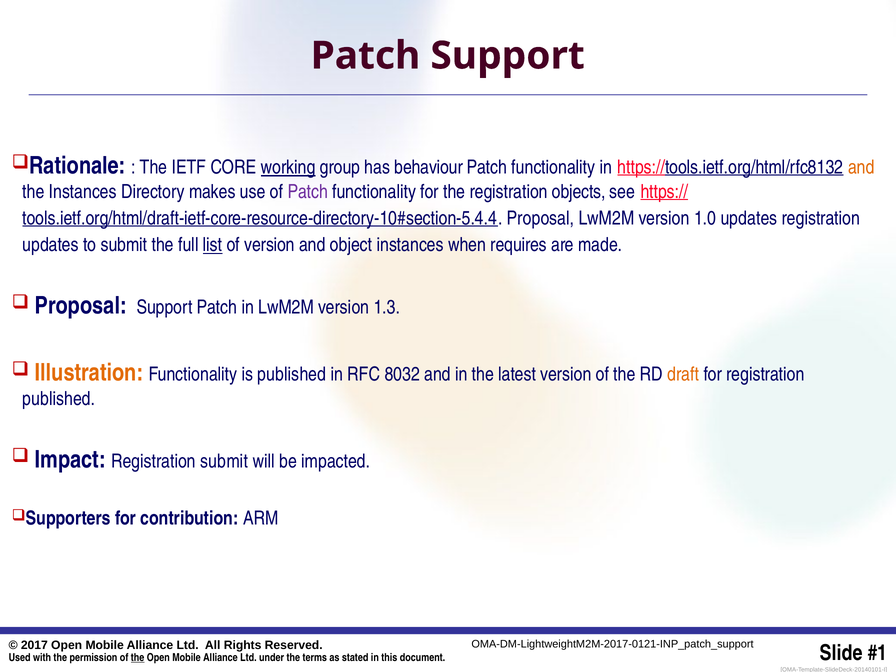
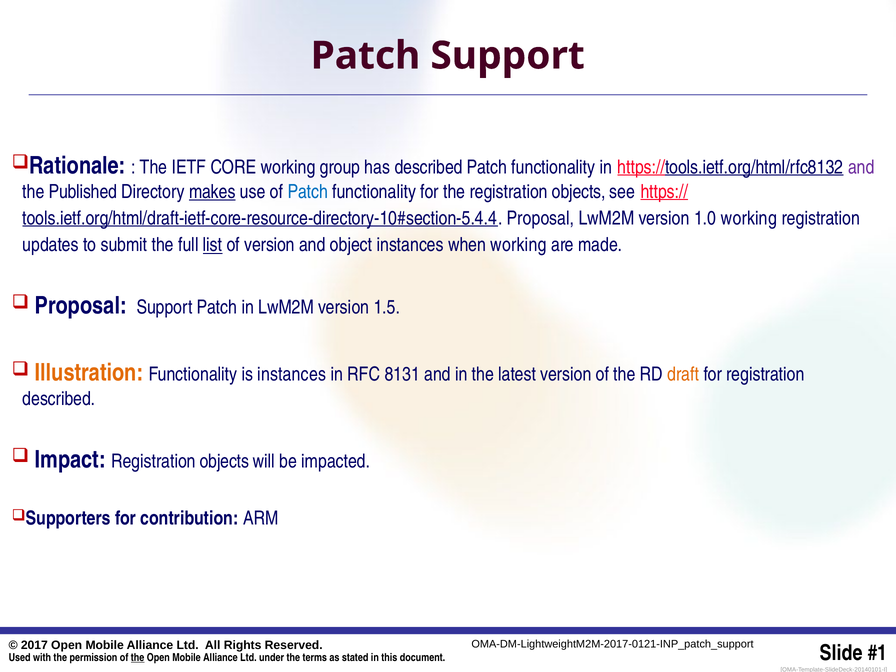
working at (288, 167) underline: present -> none
has behaviour: behaviour -> described
and at (861, 167) colour: orange -> purple
the Instances: Instances -> Published
makes underline: none -> present
Patch at (308, 192) colour: purple -> blue
1.0 updates: updates -> working
when requires: requires -> working
1.3: 1.3 -> 1.5
is published: published -> instances
8032: 8032 -> 8131
published at (59, 399): published -> described
Impact Registration submit: submit -> objects
